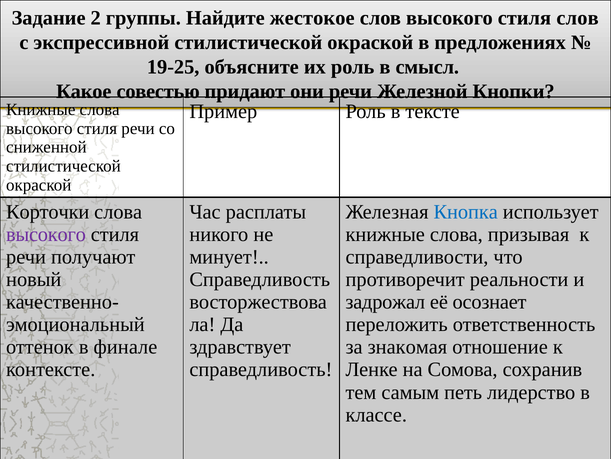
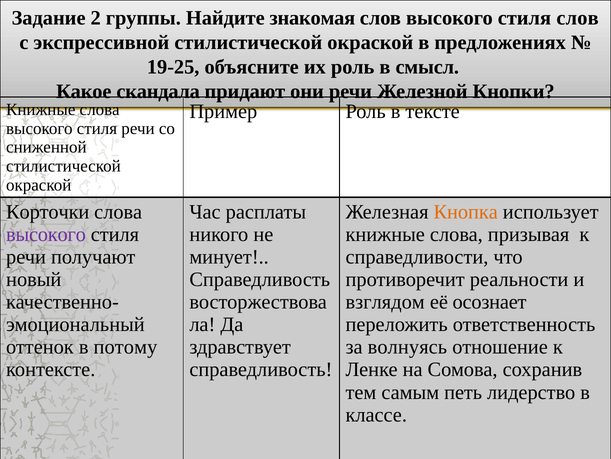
жестокое: жестокое -> знакомая
совестью: совестью -> скандала
Кнопка colour: blue -> orange
задрожал: задрожал -> взглядом
финале: финале -> потому
знакомая: знакомая -> волнуясь
